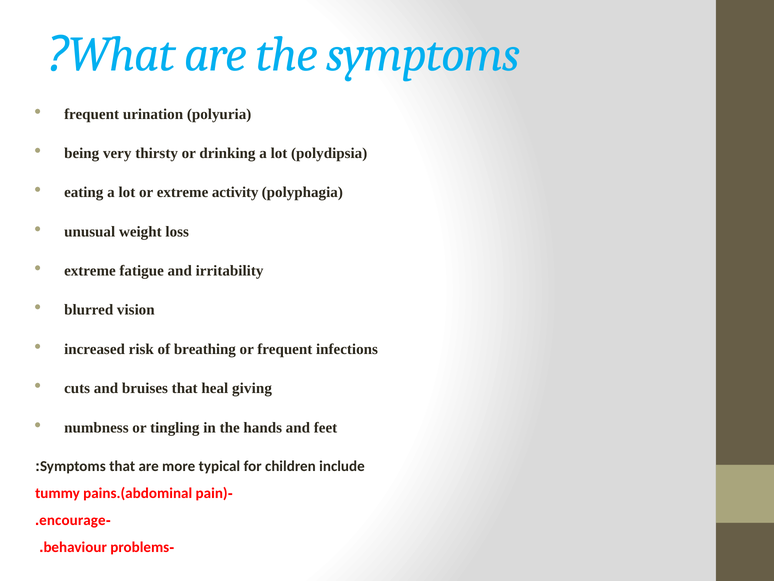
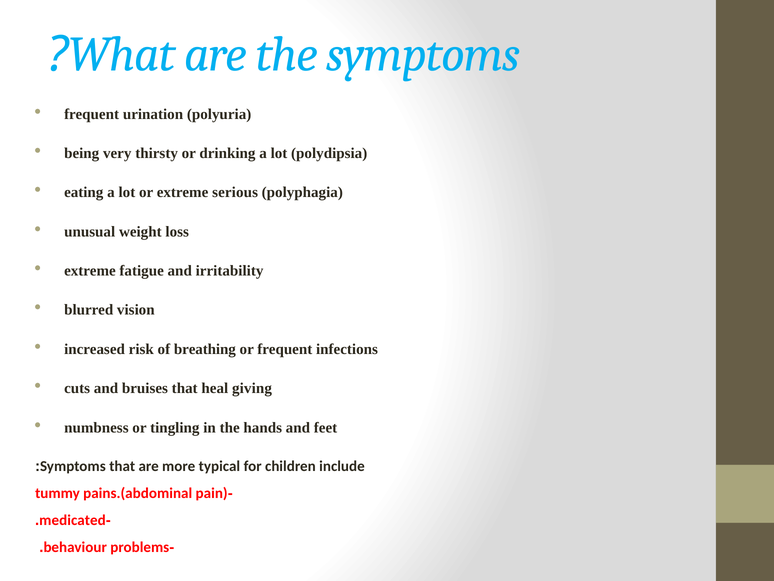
activity: activity -> serious
encourage: encourage -> medicated
